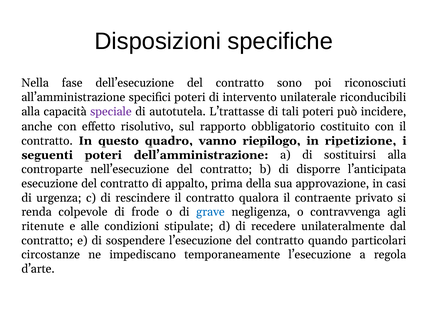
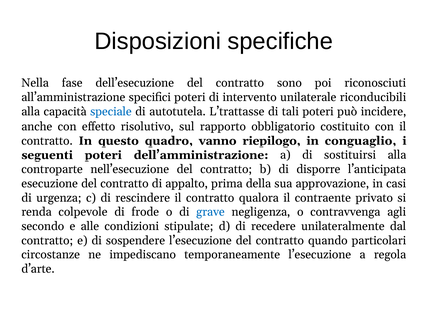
speciale colour: purple -> blue
ripetizione: ripetizione -> conguaglio
ritenute: ritenute -> secondo
